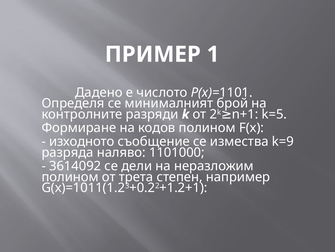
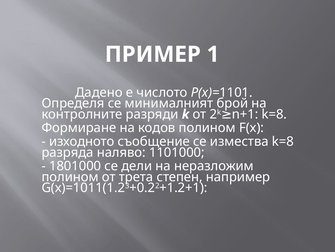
k=5 at (274, 114): k=5 -> k=8
измества k=9: k=9 -> k=8
3614092: 3614092 -> 1801000
